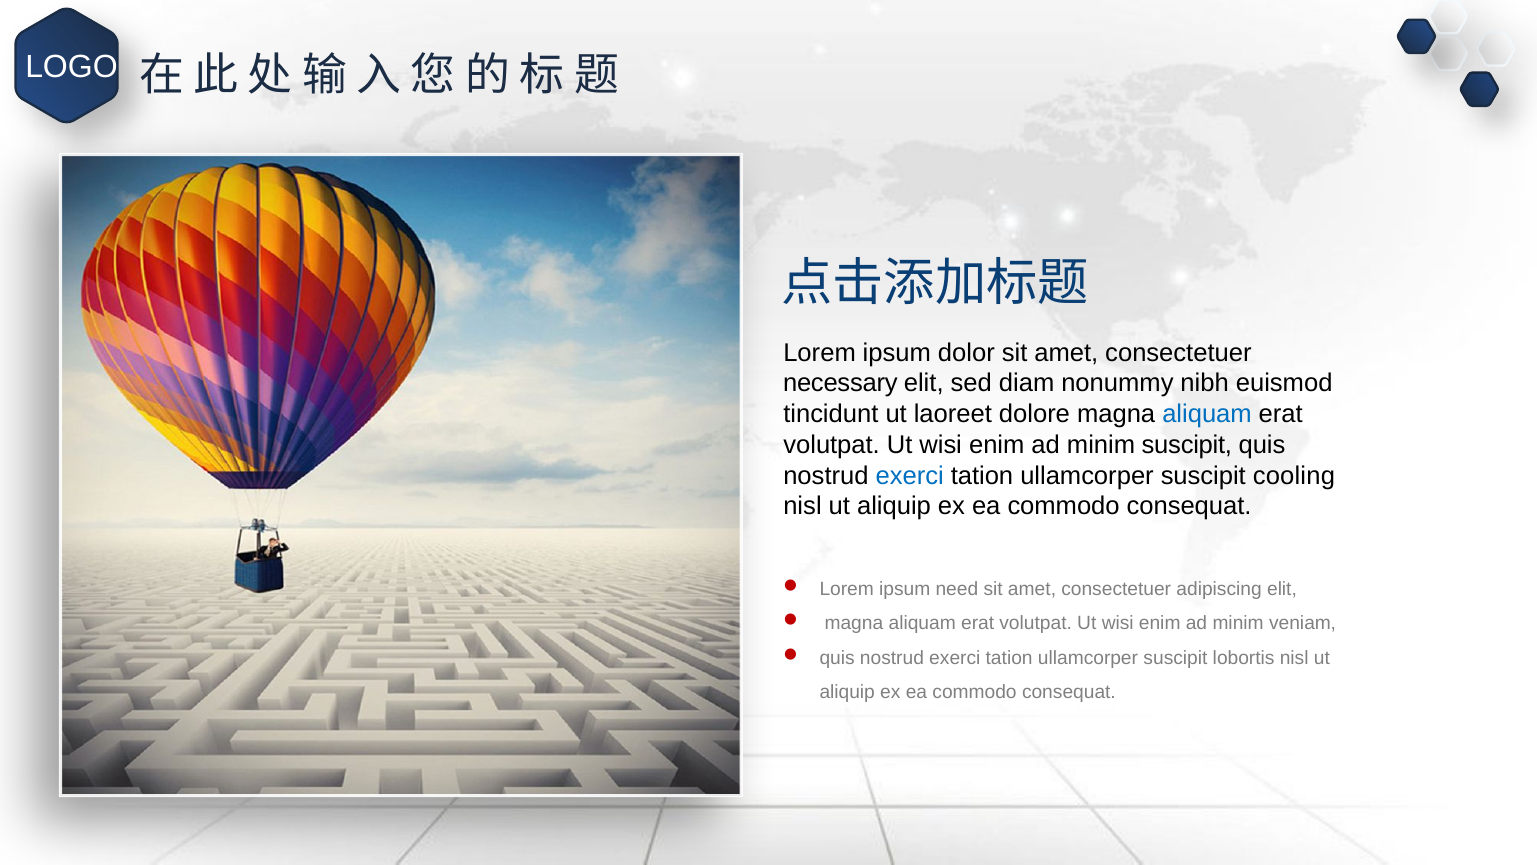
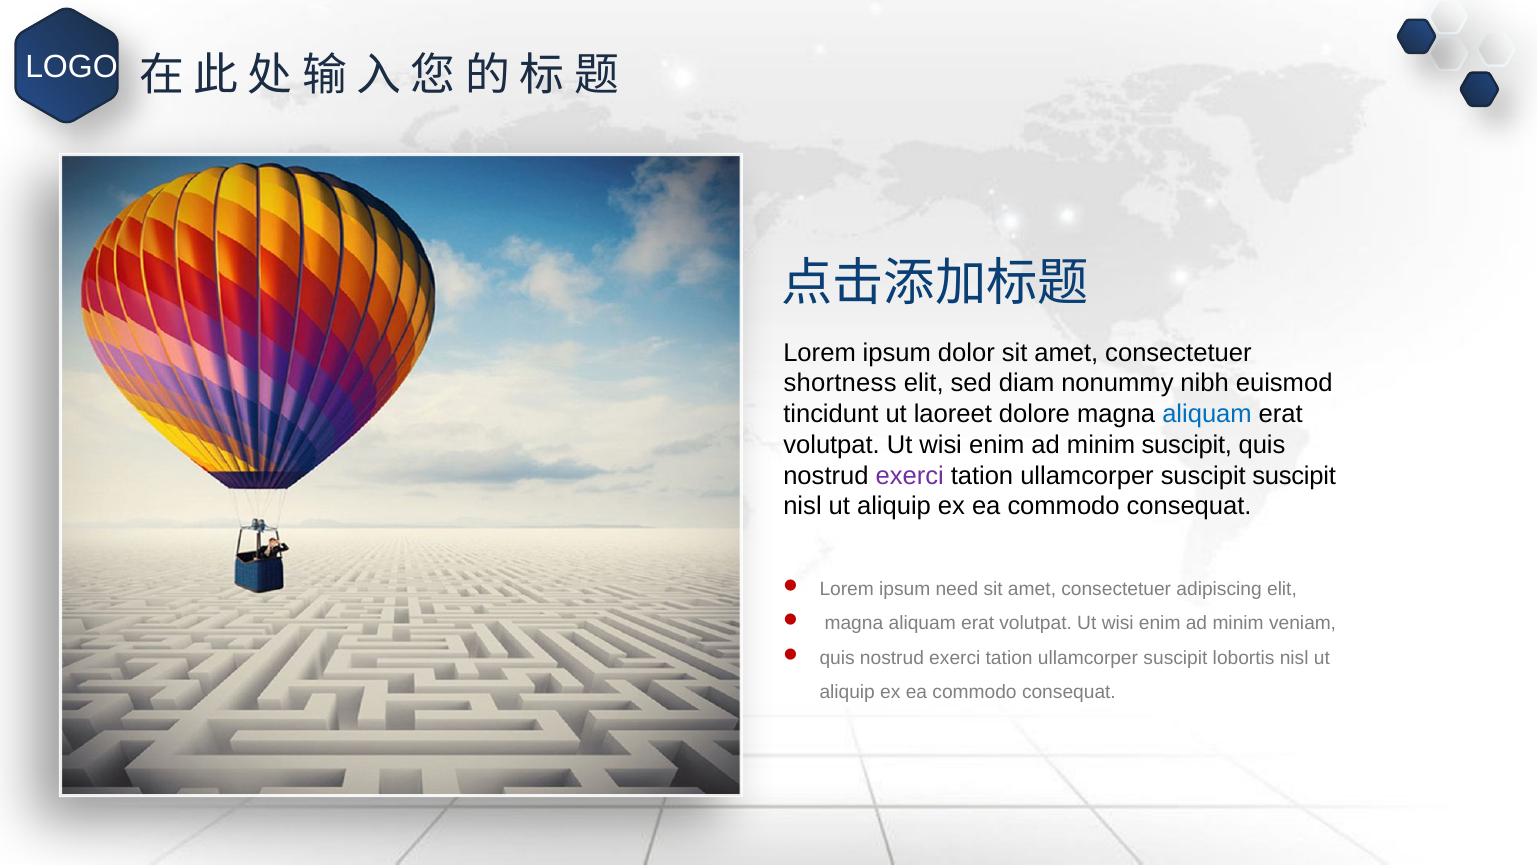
necessary: necessary -> shortness
exerci at (910, 475) colour: blue -> purple
suscipit cooling: cooling -> suscipit
